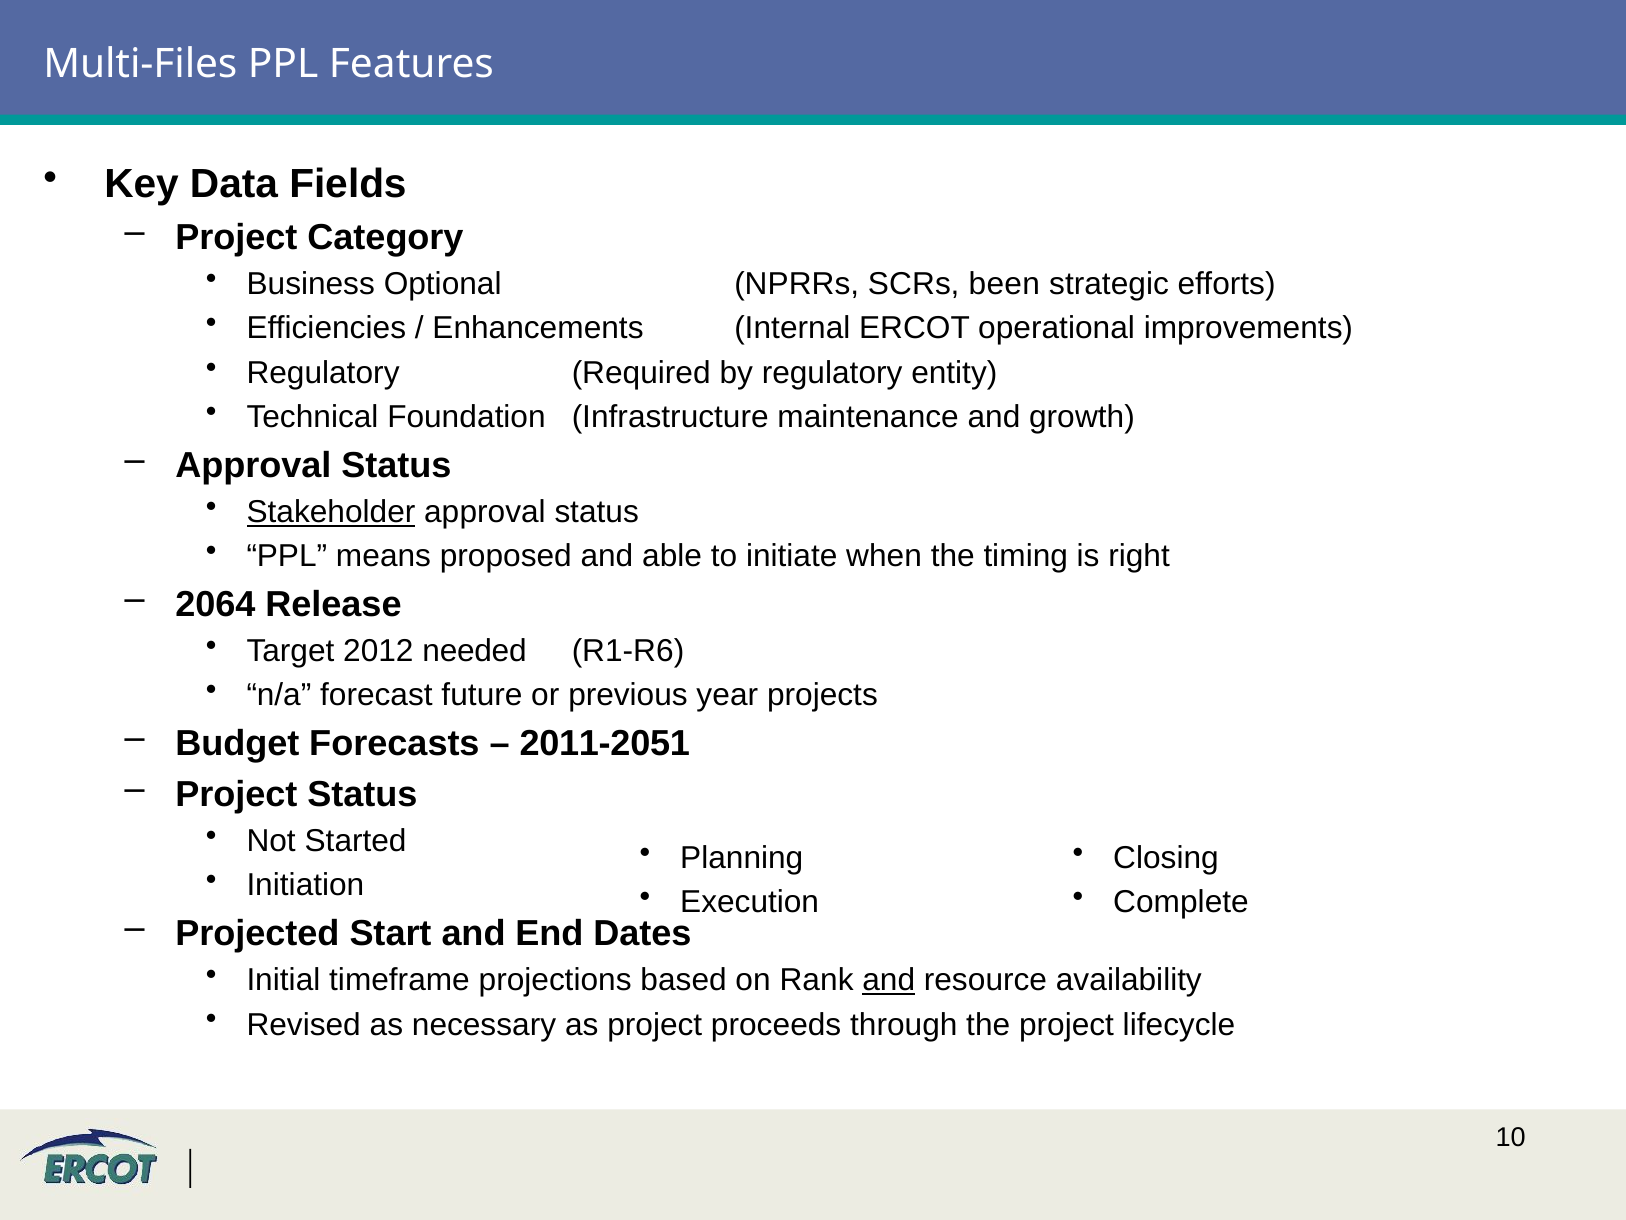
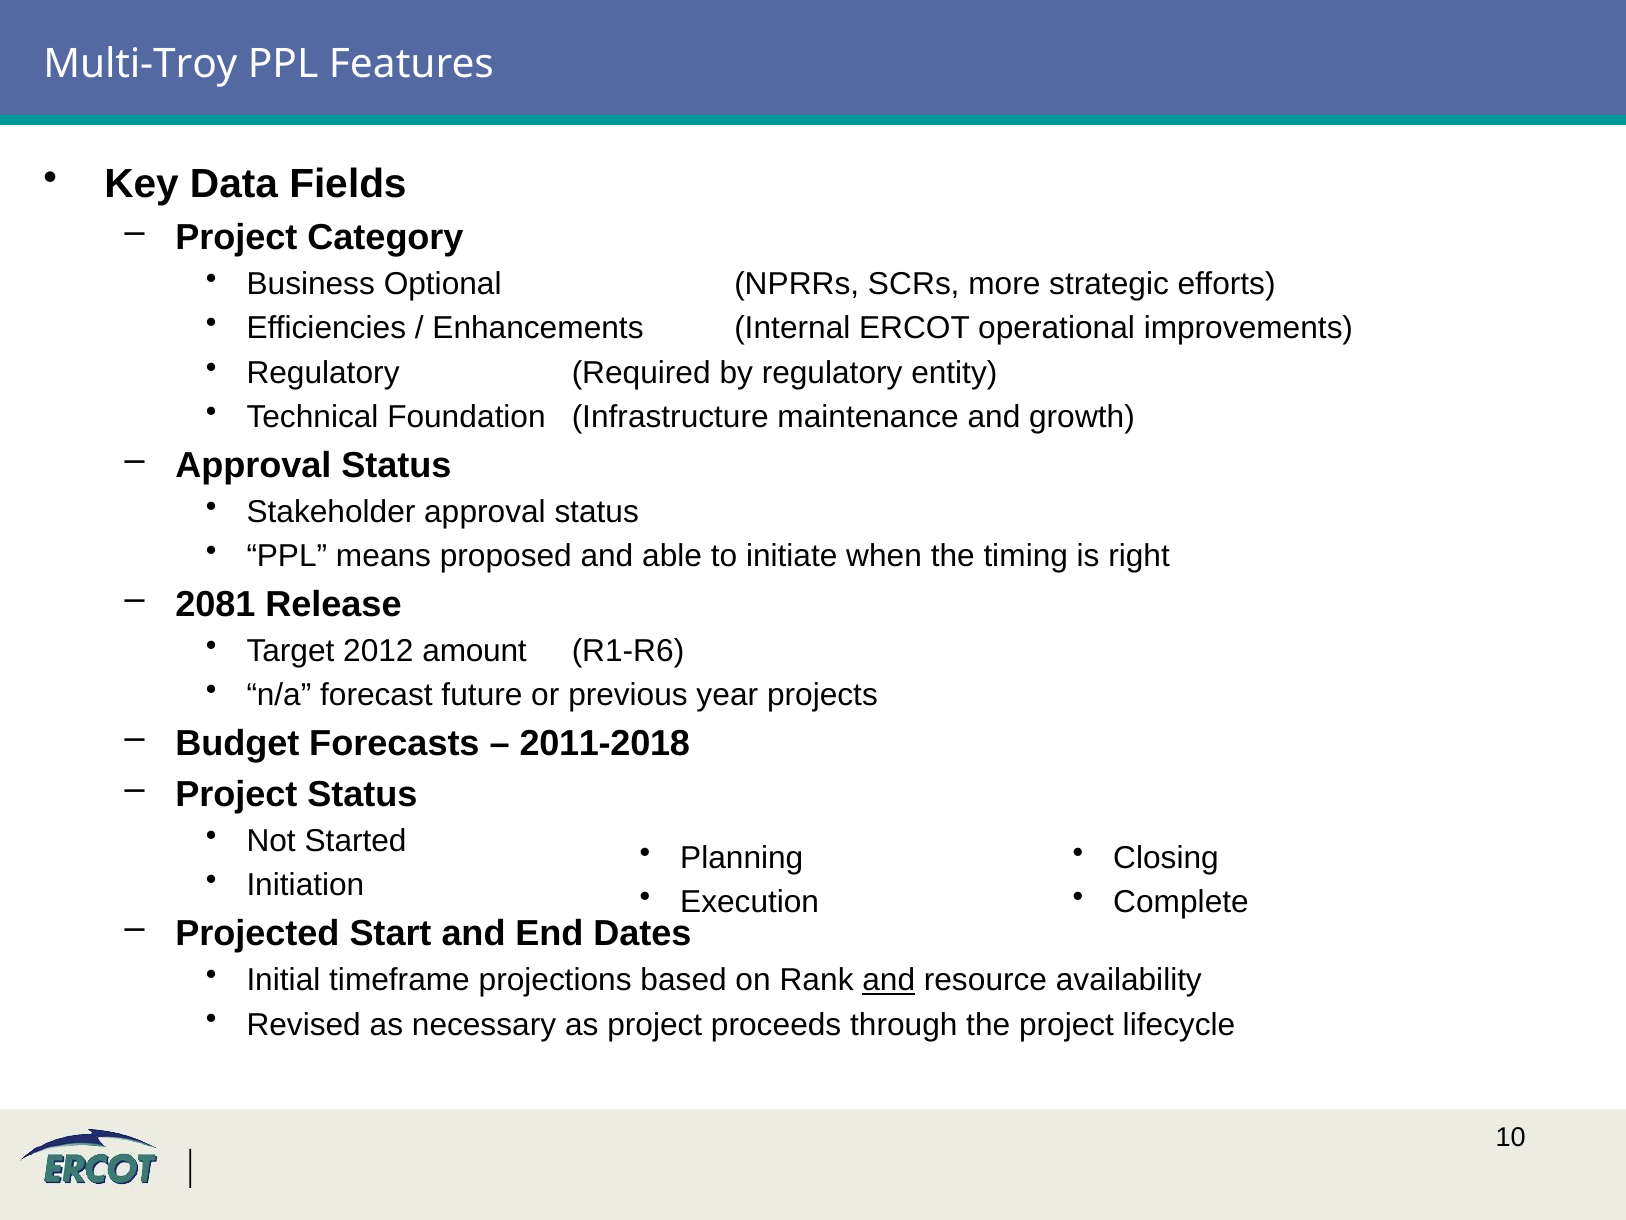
Multi-Files: Multi-Files -> Multi-Troy
been: been -> more
Stakeholder underline: present -> none
2064: 2064 -> 2081
needed: needed -> amount
2011-2051: 2011-2051 -> 2011-2018
